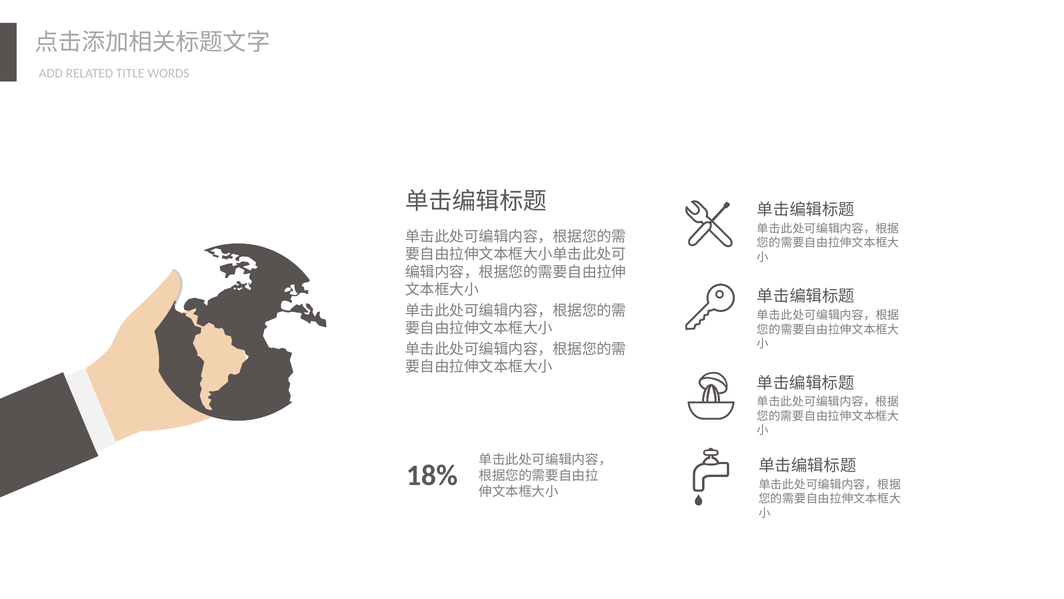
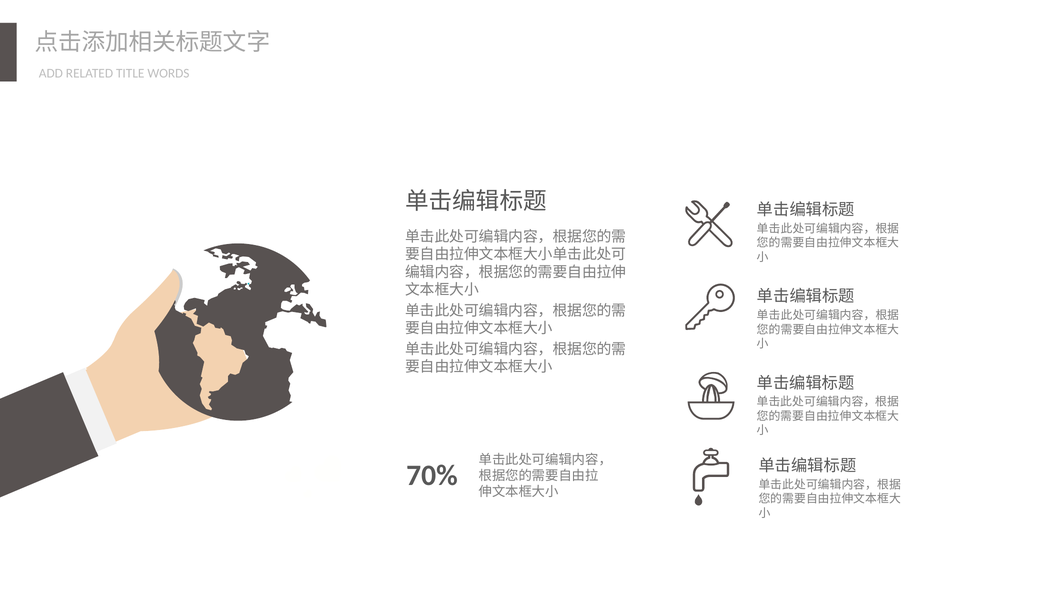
18%: 18% -> 70%
